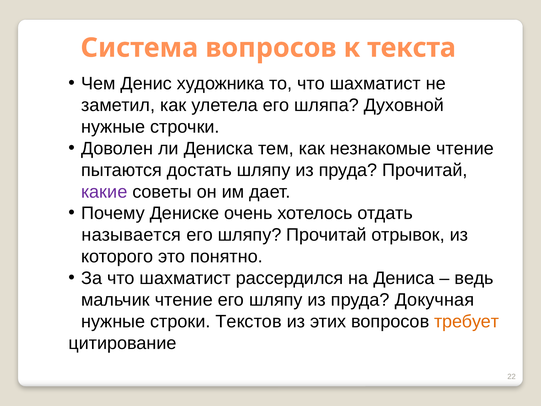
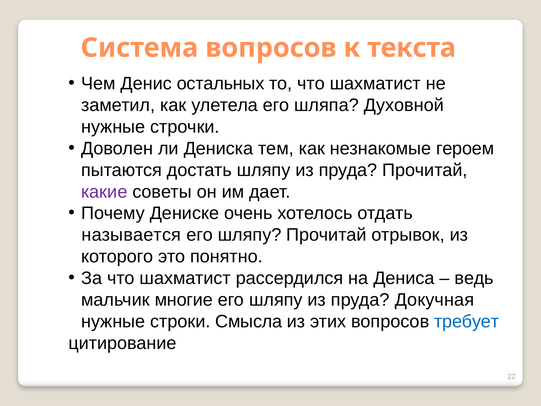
художника: художника -> остальных
незнакомые чтение: чтение -> героем
мальчик чтение: чтение -> многие
Текстов: Текстов -> Смысла
требует colour: orange -> blue
